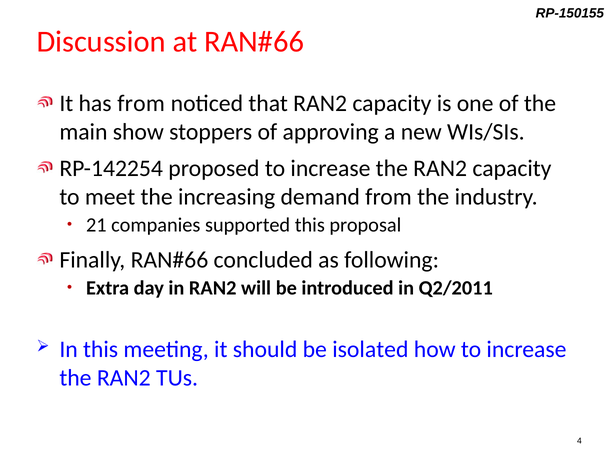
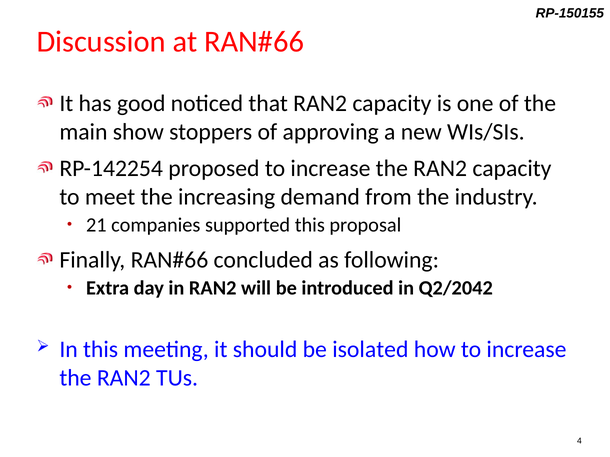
has from: from -> good
Q2/2011: Q2/2011 -> Q2/2042
